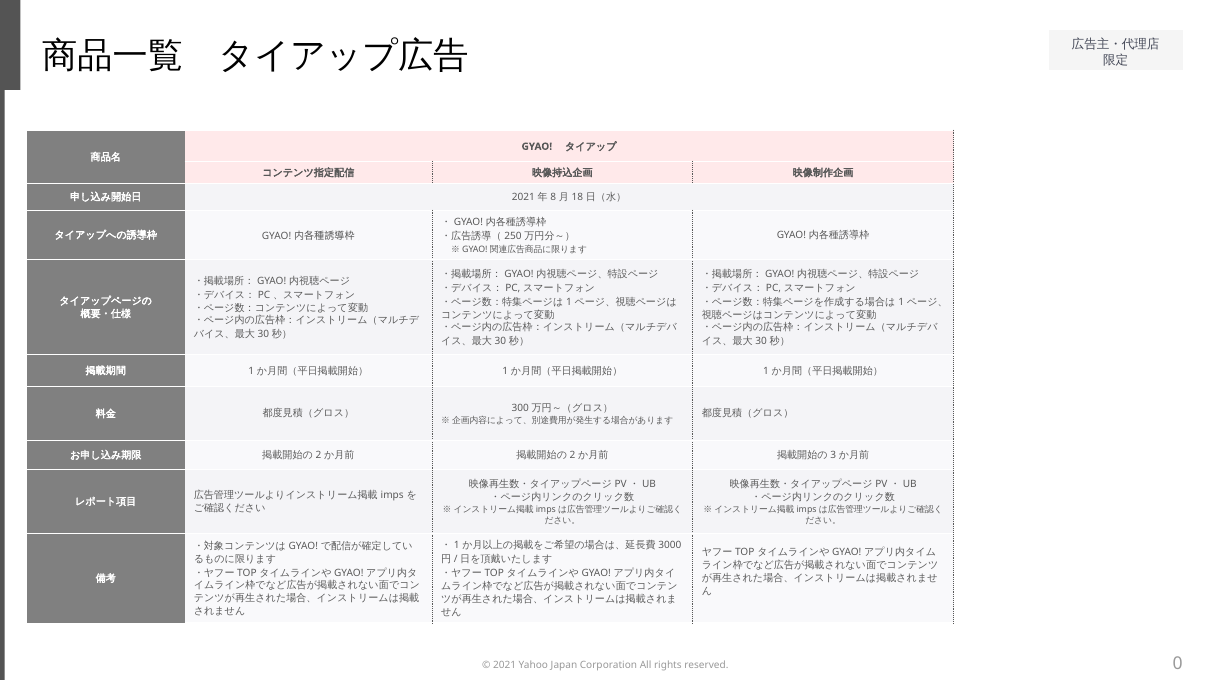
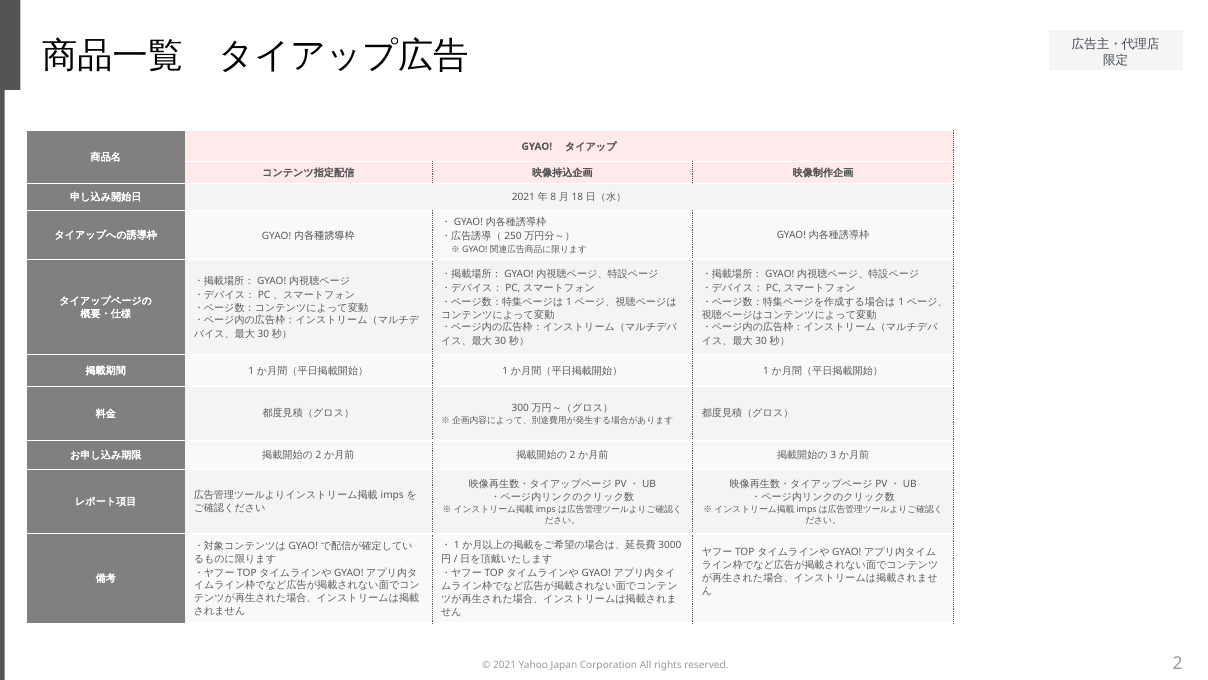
0 at (1178, 663): 0 -> 2
